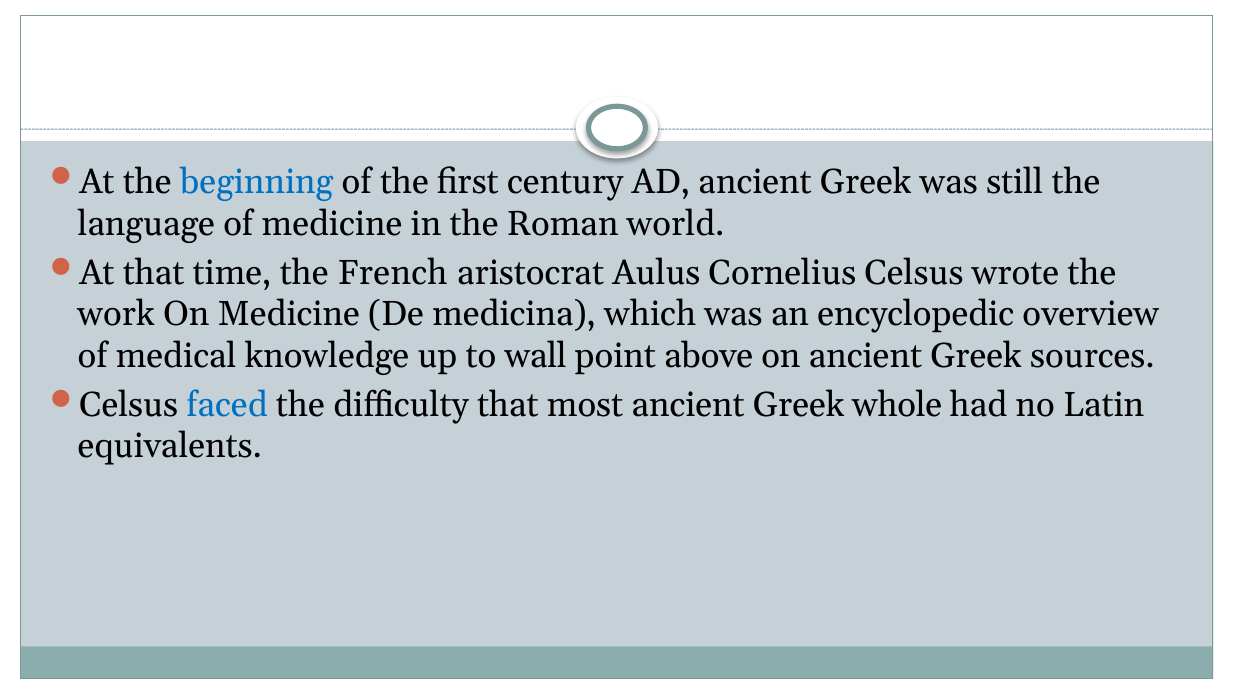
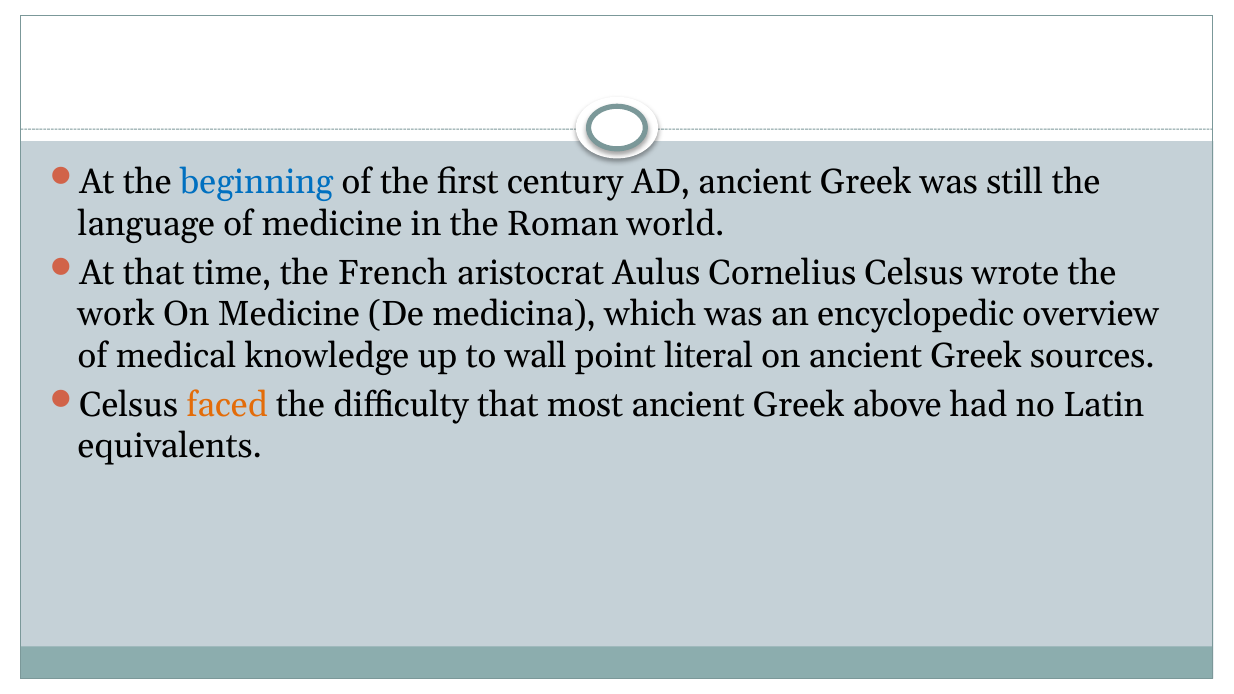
above: above -> literal
faced colour: blue -> orange
whole: whole -> above
